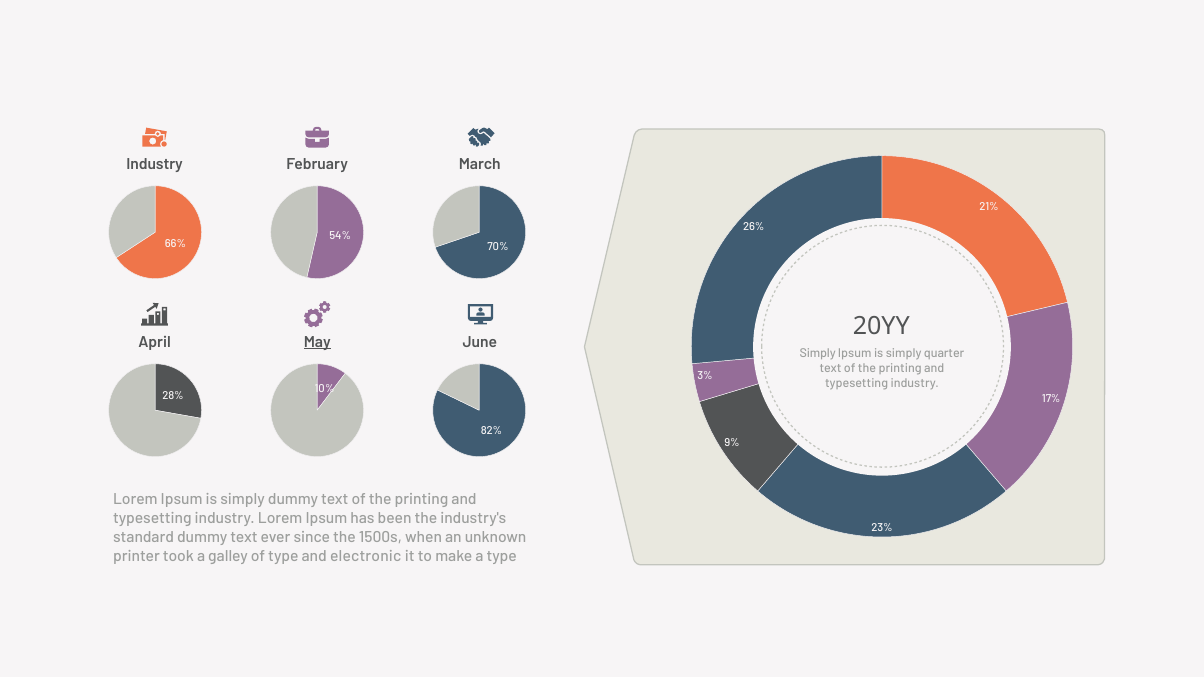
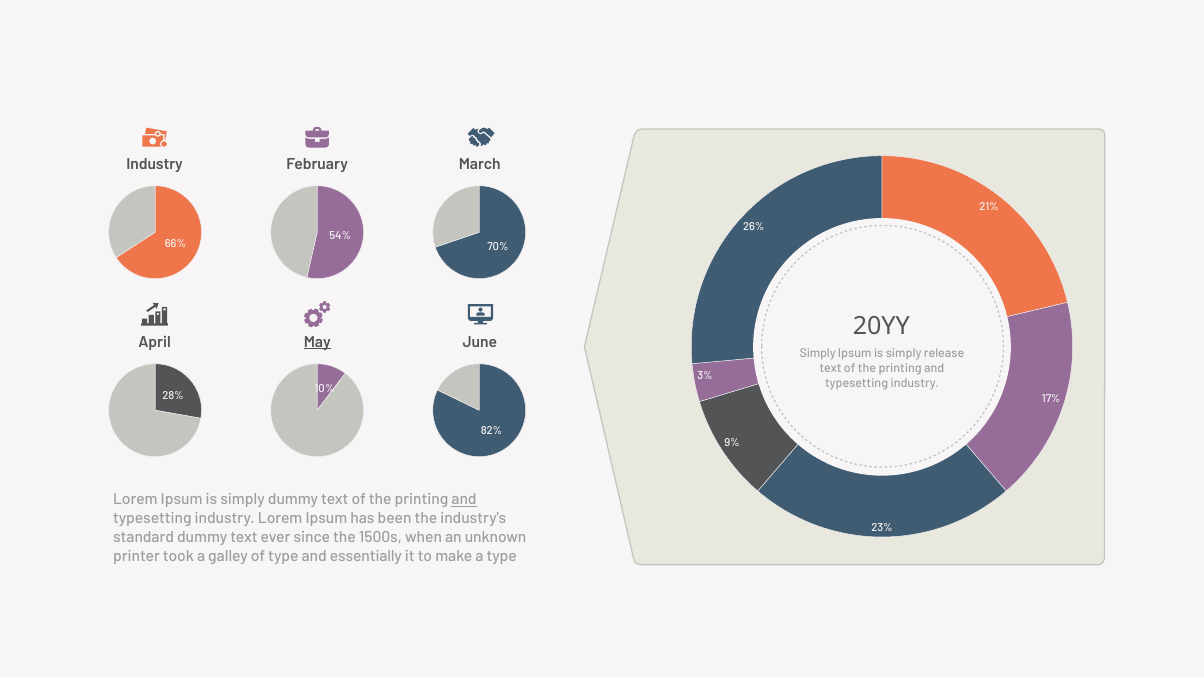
quarter: quarter -> release
and at (464, 500) underline: none -> present
electronic: electronic -> essentially
